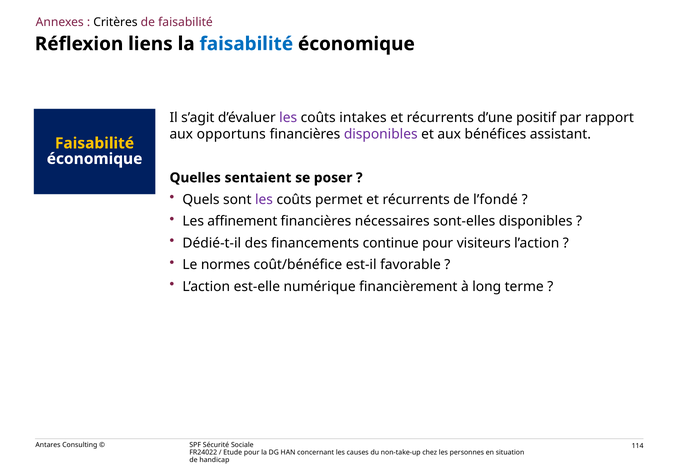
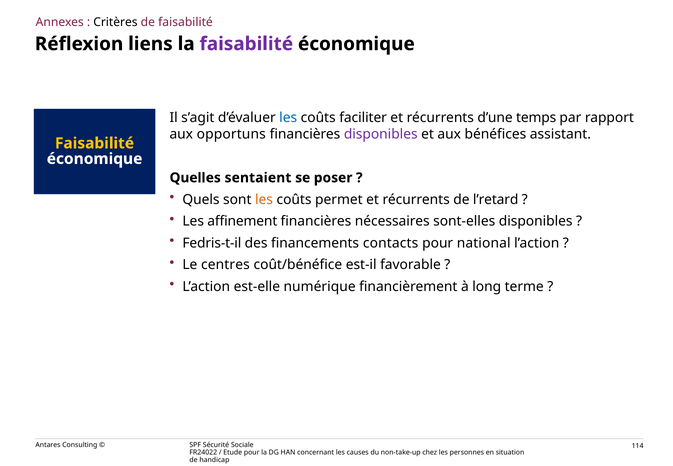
faisabilité at (246, 44) colour: blue -> purple
les at (288, 118) colour: purple -> blue
intakes: intakes -> faciliter
positif: positif -> temps
les at (264, 199) colour: purple -> orange
l’fondé: l’fondé -> l’retard
Dédié-t-il: Dédié-t-il -> Fedris-t-il
continue: continue -> contacts
visiteurs: visiteurs -> national
normes: normes -> centres
